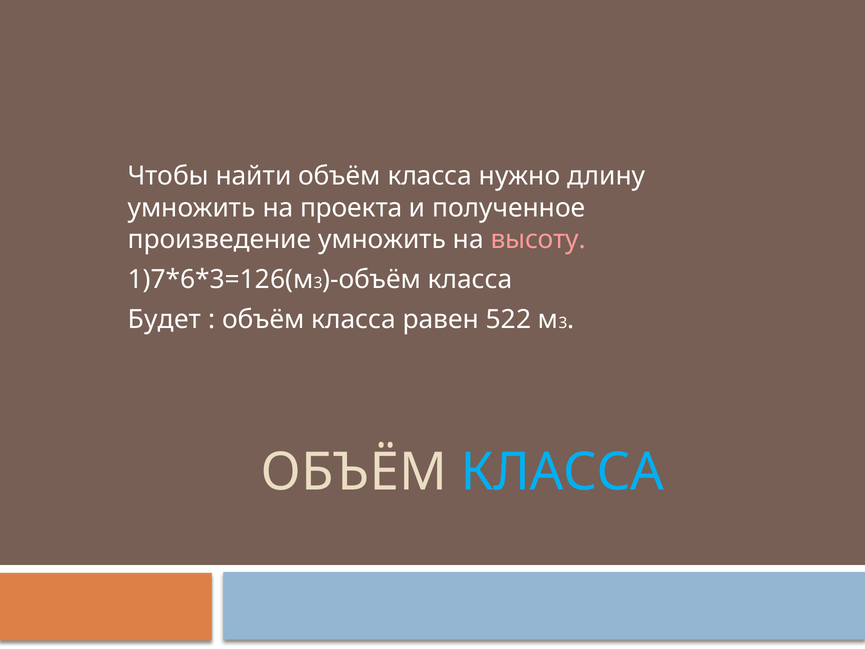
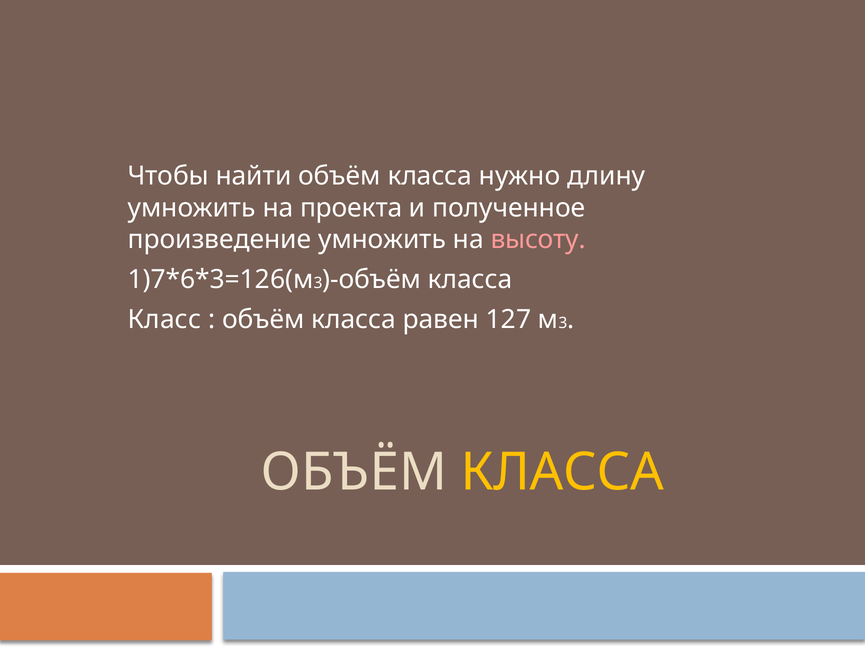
Будет: Будет -> Класс
522: 522 -> 127
КЛАССА at (562, 472) colour: light blue -> yellow
